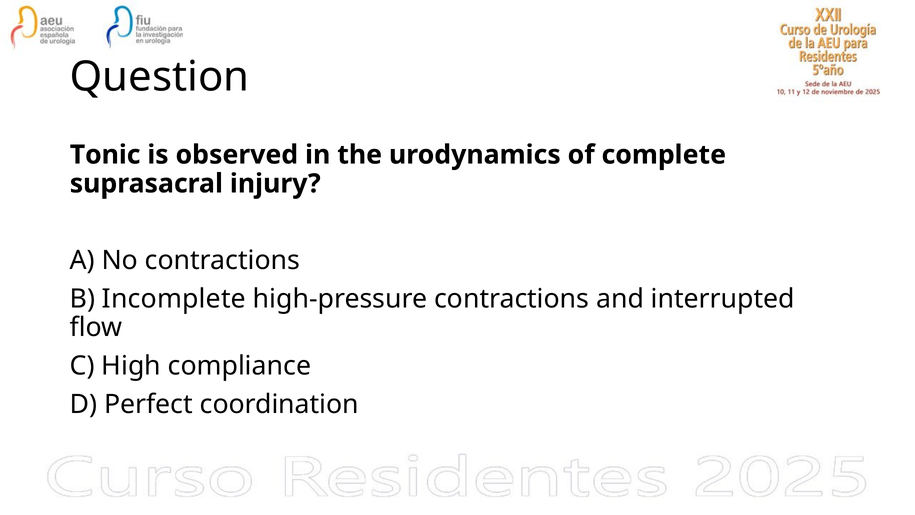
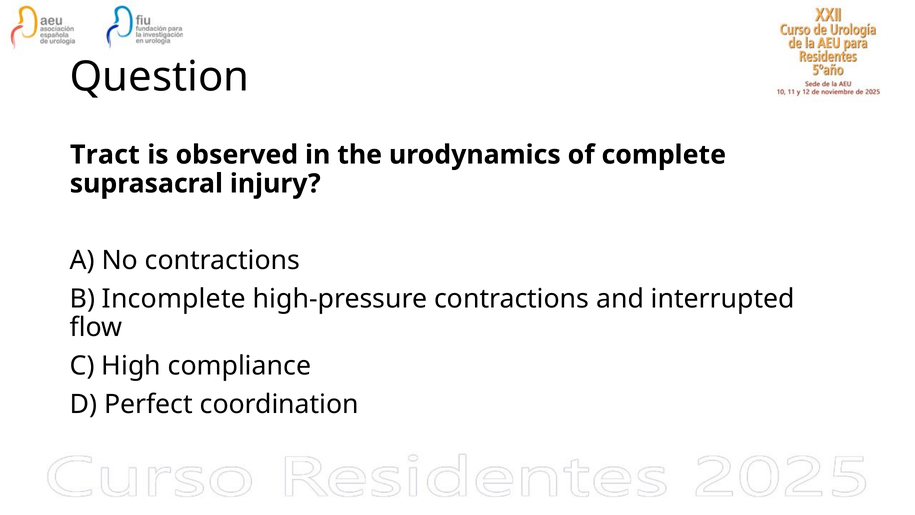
Tonic: Tonic -> Tract
